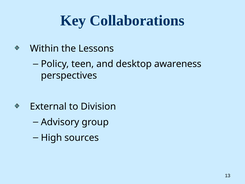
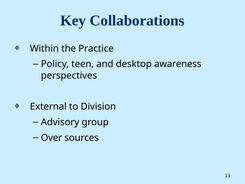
Lessons: Lessons -> Practice
High: High -> Over
